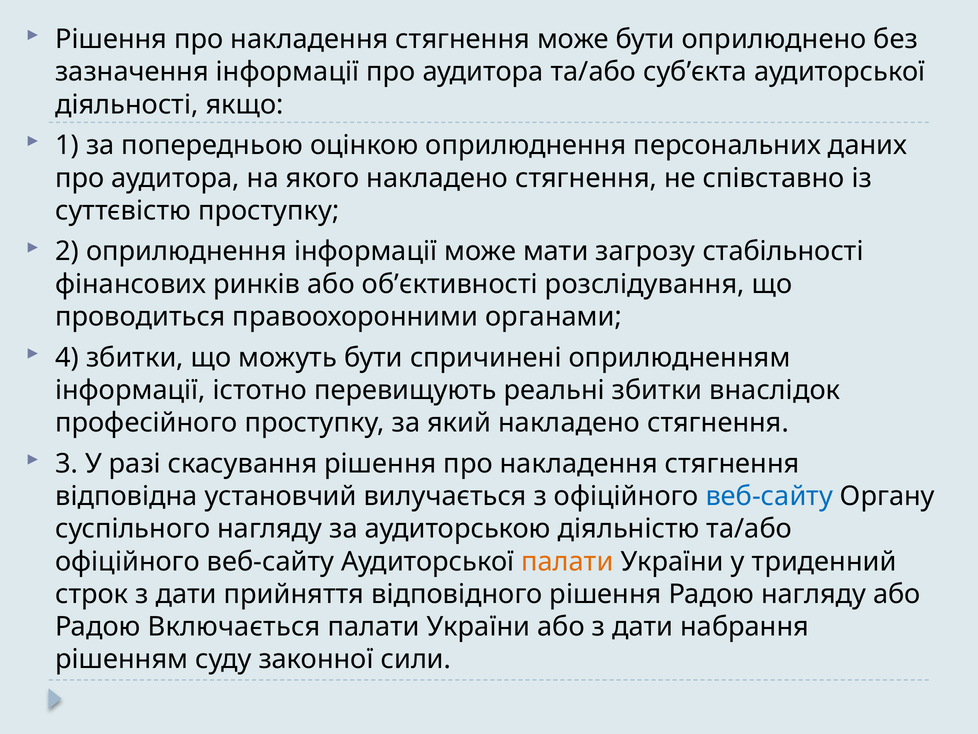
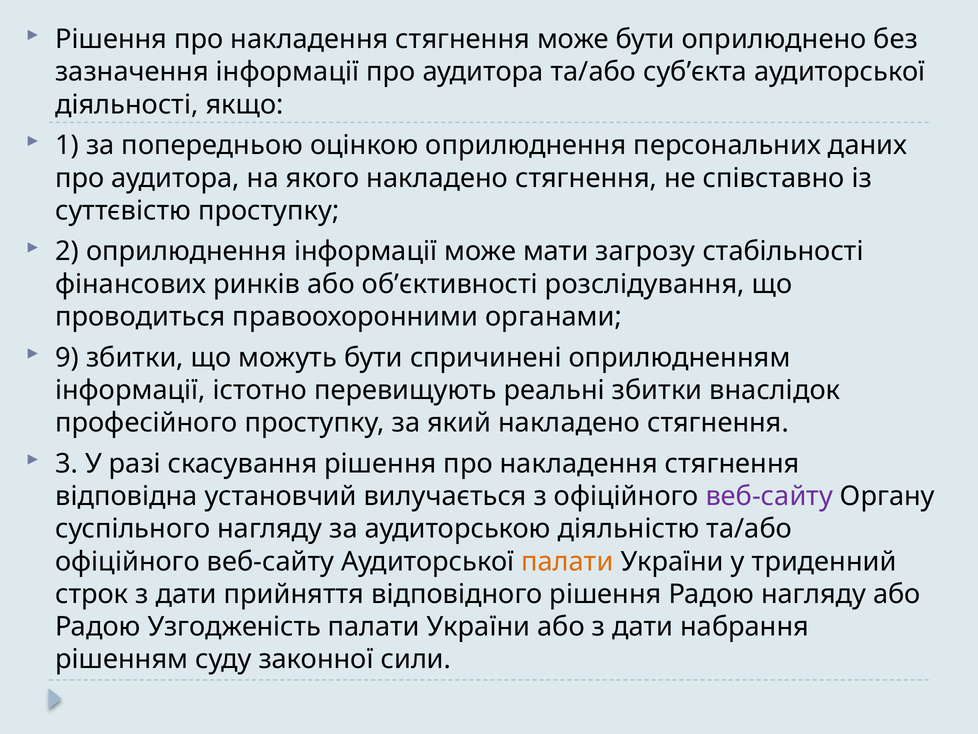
4: 4 -> 9
веб-сайту at (769, 496) colour: blue -> purple
Включається: Включається -> Узгодженість
